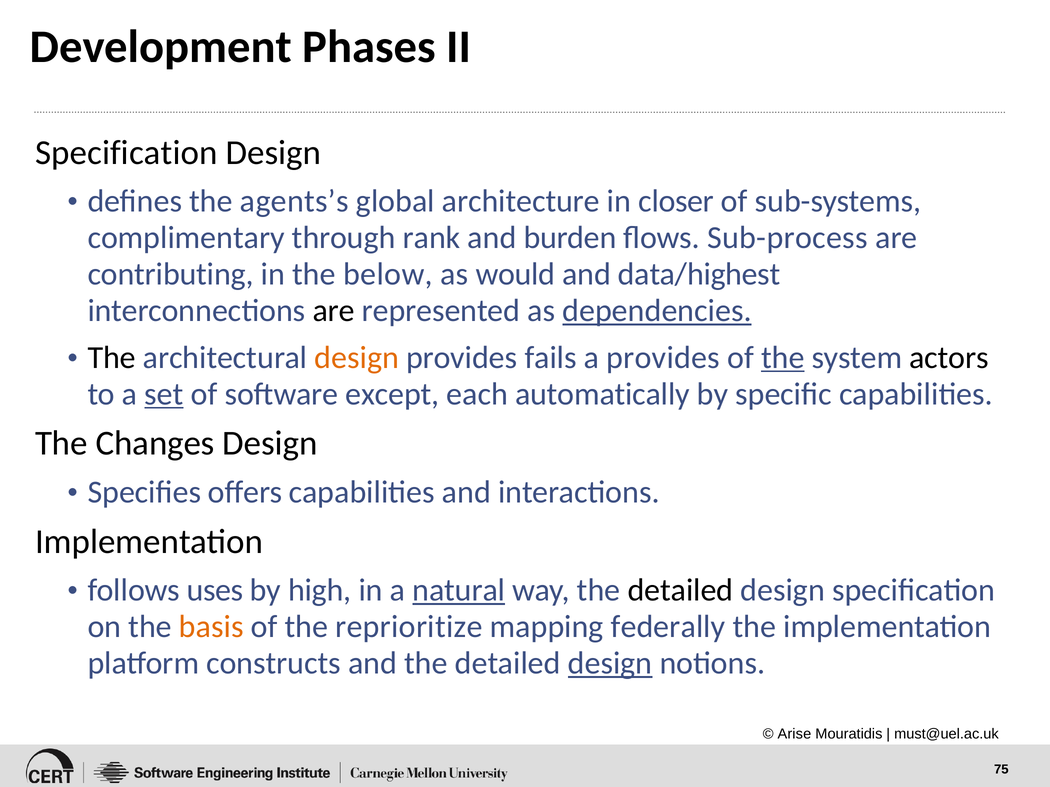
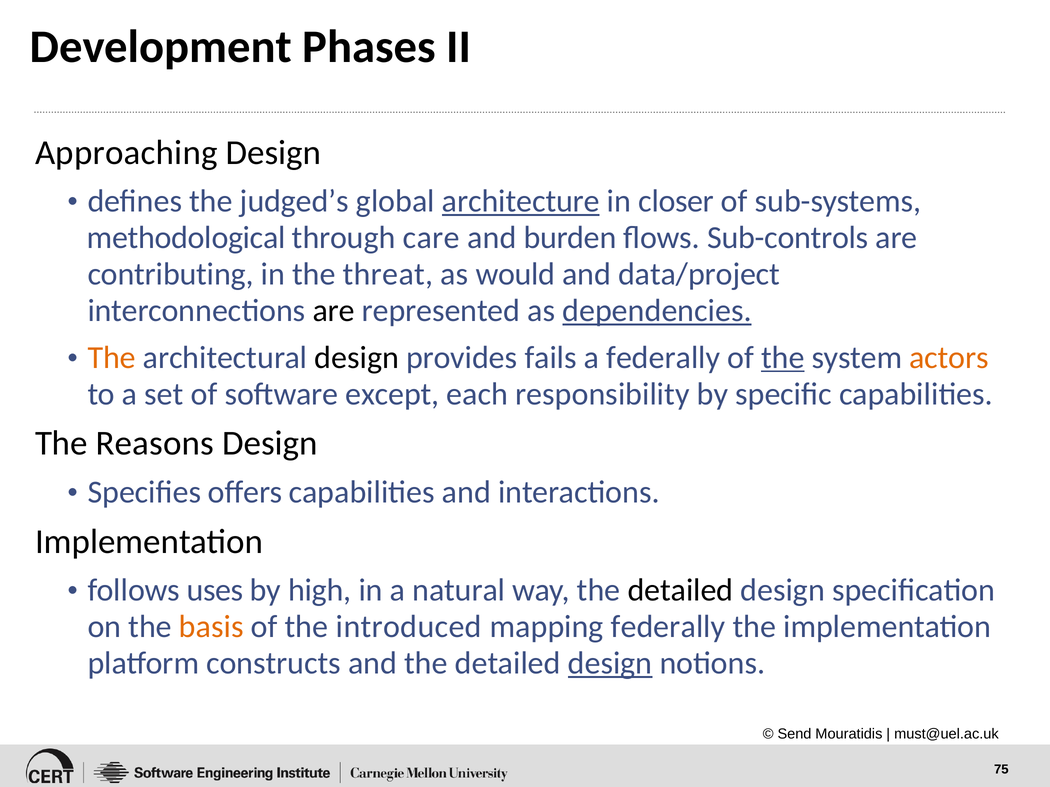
Specification at (126, 153): Specification -> Approaching
agents’s: agents’s -> judged’s
architecture underline: none -> present
complimentary: complimentary -> methodological
rank: rank -> care
Sub-process: Sub-process -> Sub-controls
below: below -> threat
data/highest: data/highest -> data/project
The at (112, 358) colour: black -> orange
design at (357, 358) colour: orange -> black
a provides: provides -> federally
actors colour: black -> orange
set underline: present -> none
automatically: automatically -> responsibility
Changes: Changes -> Reasons
natural underline: present -> none
reprioritize: reprioritize -> introduced
Arise: Arise -> Send
